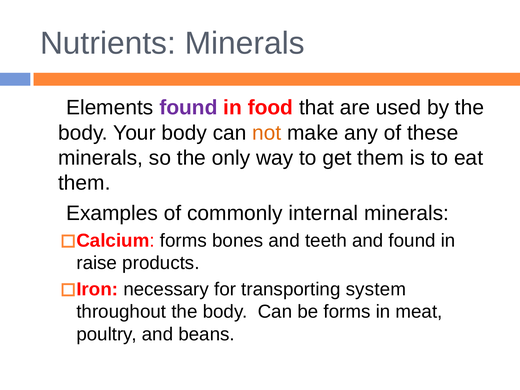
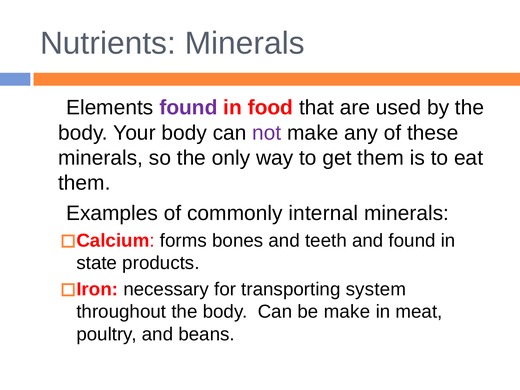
not colour: orange -> purple
raise: raise -> state
be forms: forms -> make
